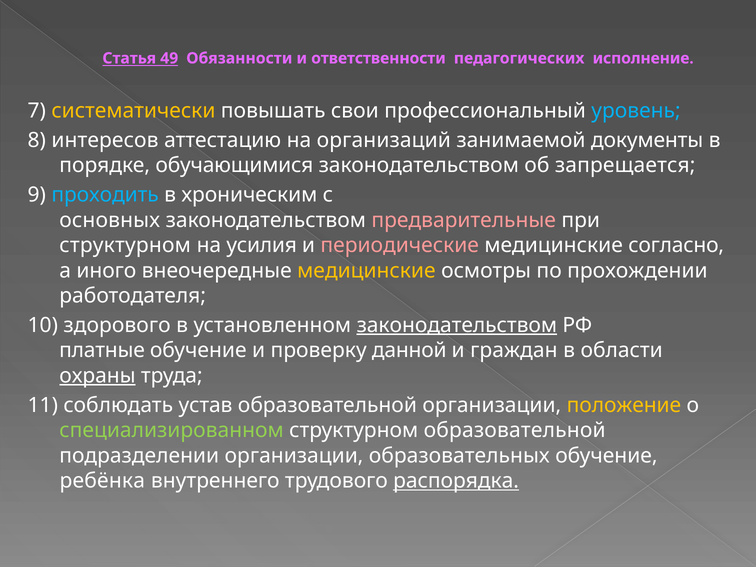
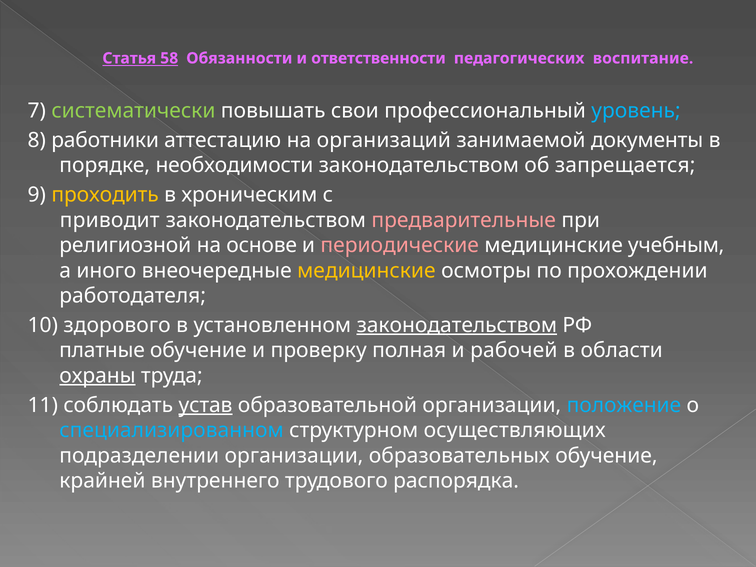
49: 49 -> 58
исполнение: исполнение -> воспитание
систематически colour: yellow -> light green
интересов: интересов -> работники
обучающимися: обучающимися -> необходимости
проходить colour: light blue -> yellow
основных: основных -> приводит
структурном at (125, 245): структурном -> религиозной
усилия: усилия -> основе
согласно: согласно -> учебным
данной: данной -> полная
граждан: граждан -> рабочей
устав underline: none -> present
положение colour: yellow -> light blue
специализированном colour: light green -> light blue
структурном образовательной: образовательной -> осуществляющих
ребёнка: ребёнка -> крайней
распорядка underline: present -> none
